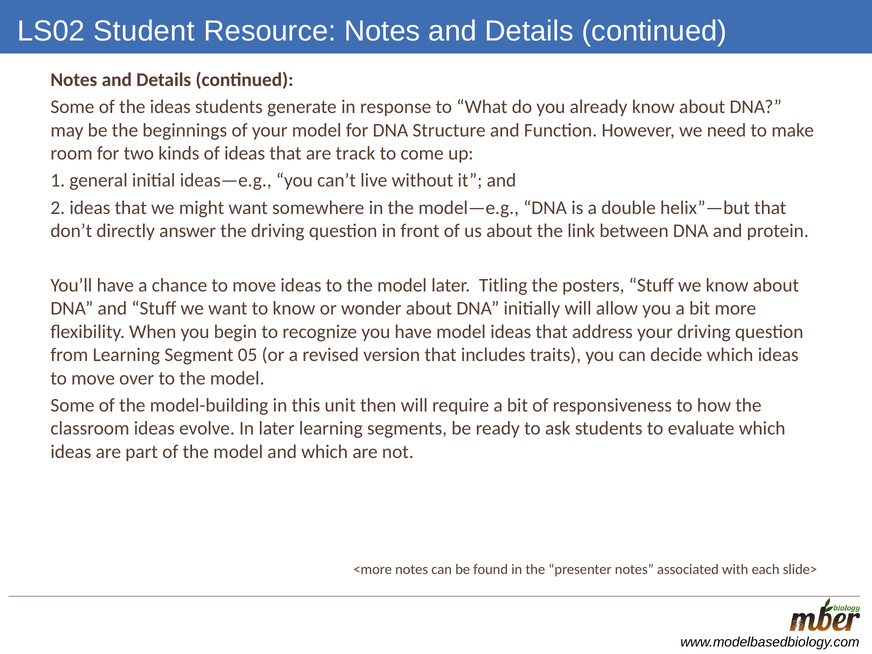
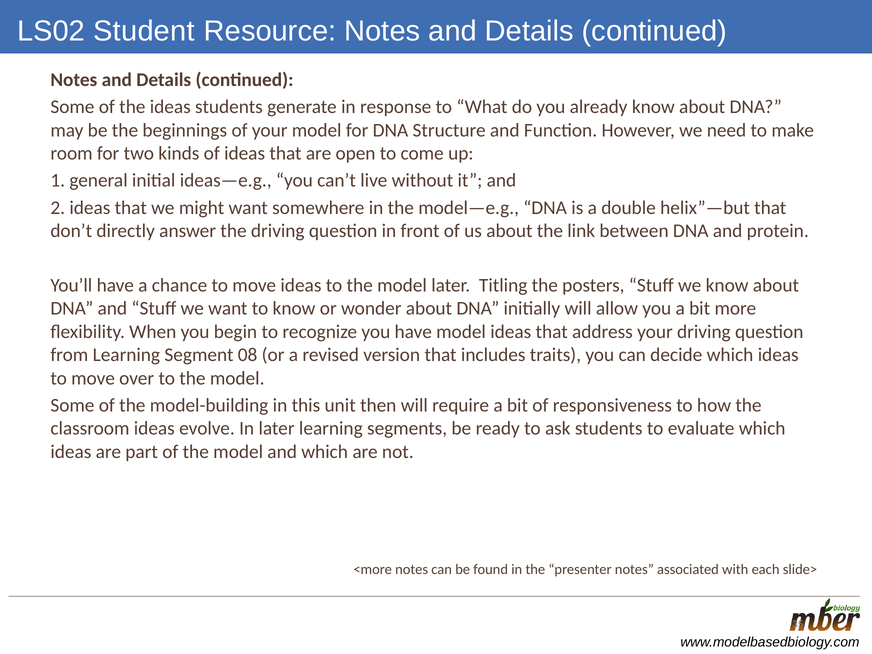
track: track -> open
05: 05 -> 08
